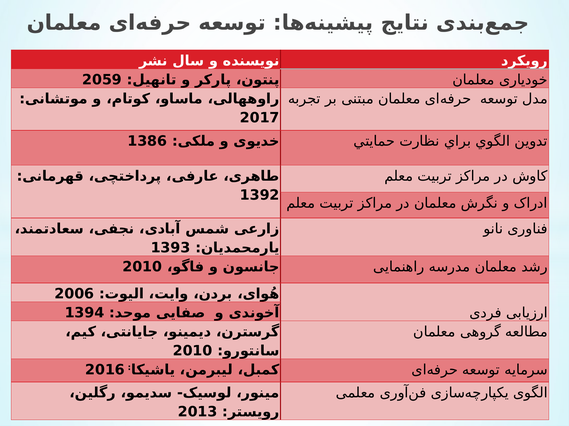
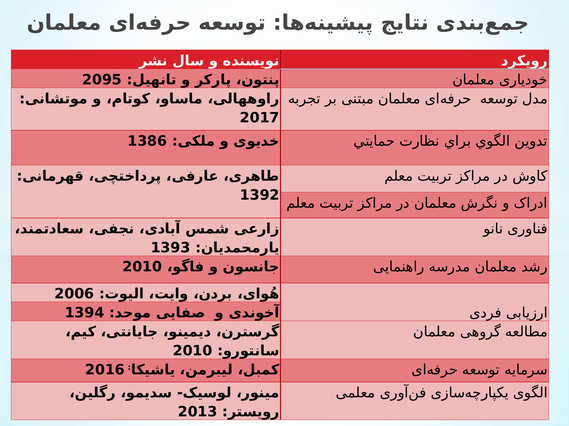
2059: 2059 -> 2095
